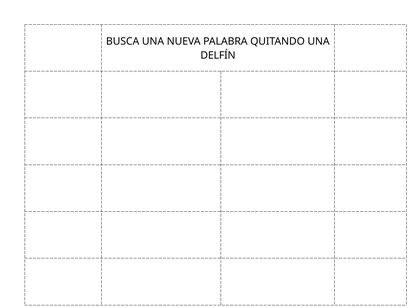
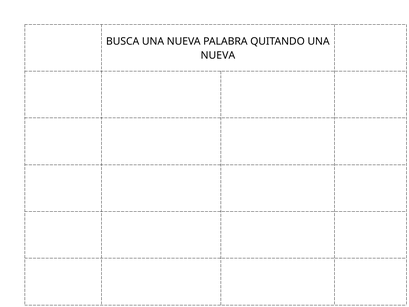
DELFÍN at (218, 55): DELFÍN -> NUEVA
